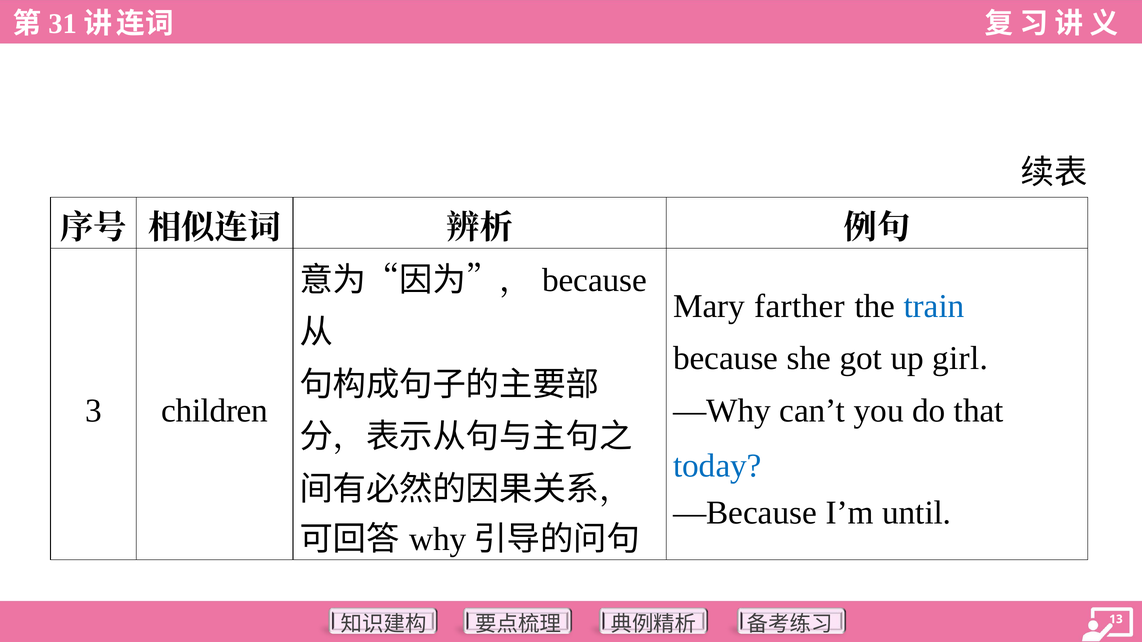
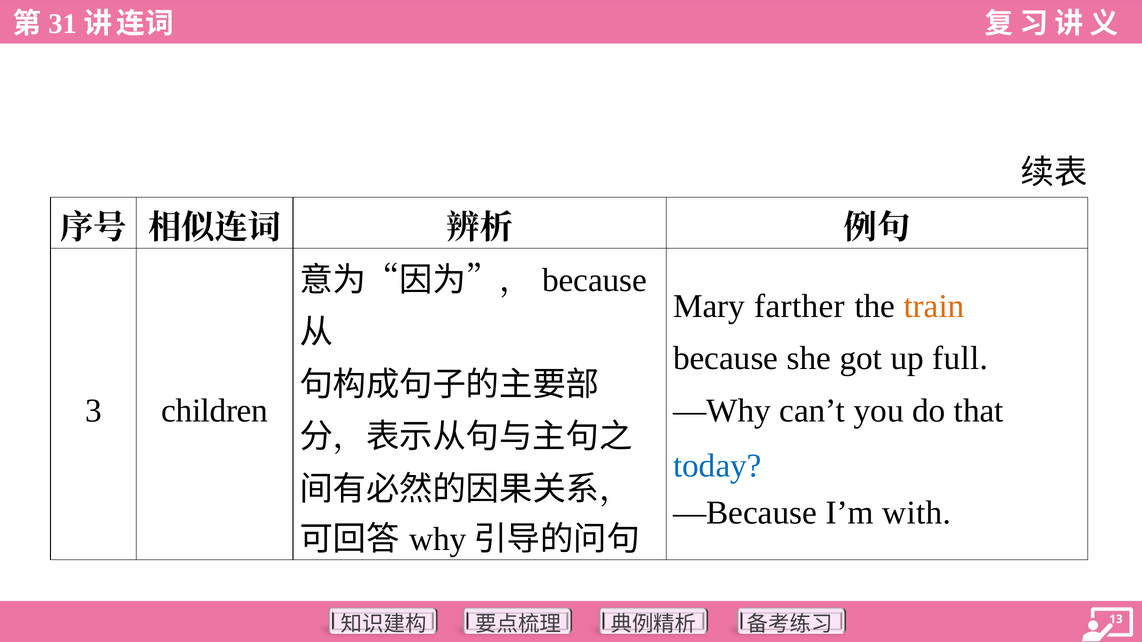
train colour: blue -> orange
girl: girl -> full
until: until -> with
